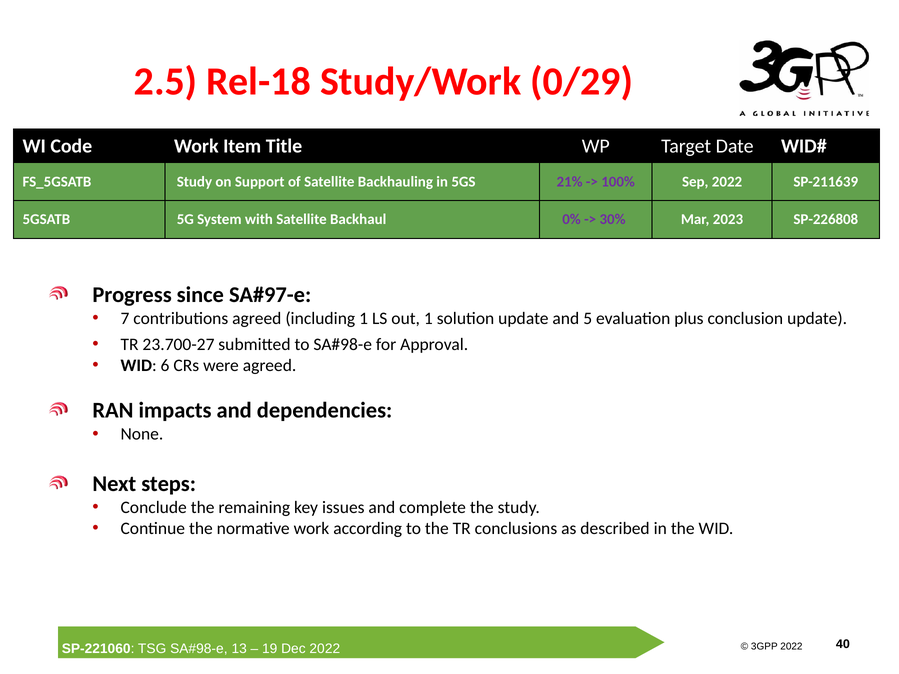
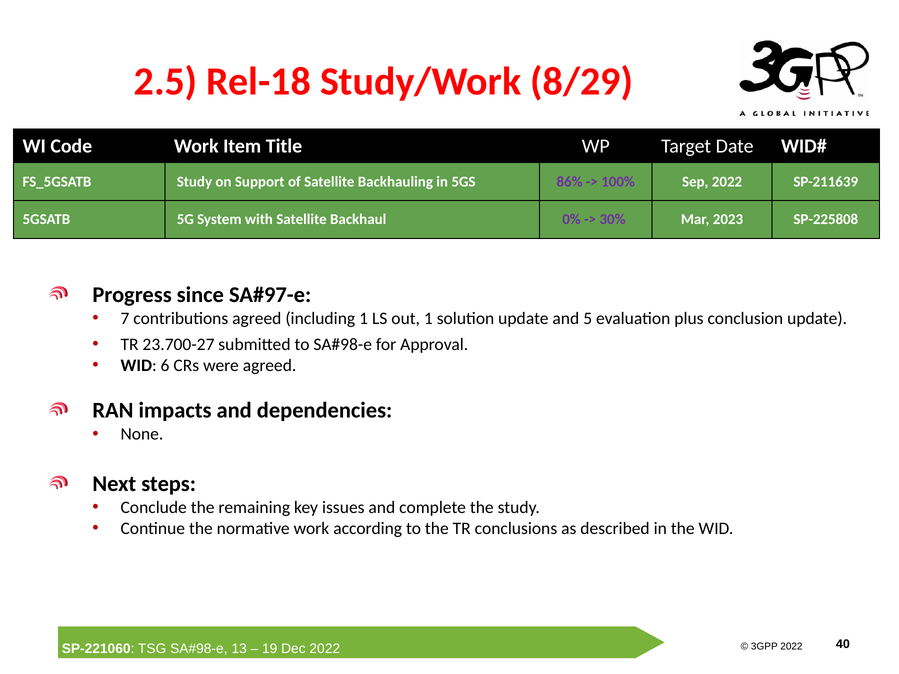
0/29: 0/29 -> 8/29
21%: 21% -> 86%
SP-226808: SP-226808 -> SP-225808
